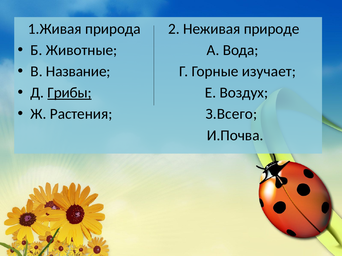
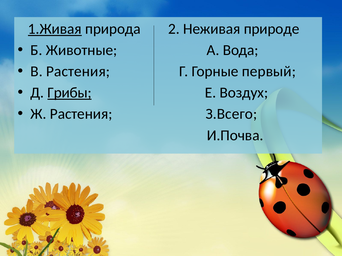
1.Живая underline: none -> present
В Название: Название -> Растения
изучает: изучает -> первый
